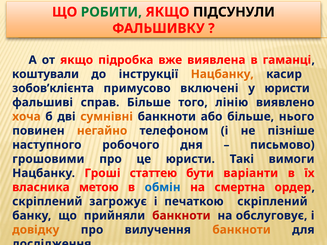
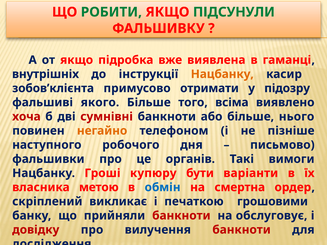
ПІДСУНУЛИ colour: black -> green
коштували: коштували -> внутрішніх
включені: включені -> отримати
у юристи: юристи -> підозру
справ: справ -> якого
лінію: лінію -> всіма
хоча colour: orange -> red
сумнівні colour: orange -> red
грошовими: грошовими -> фальшивки
це юристи: юристи -> органів
статтею: статтею -> купюру
загрожує: загрожує -> викликає
печаткою скріплений: скріплений -> грошовими
довідку colour: orange -> red
банкноти at (242, 230) colour: orange -> red
